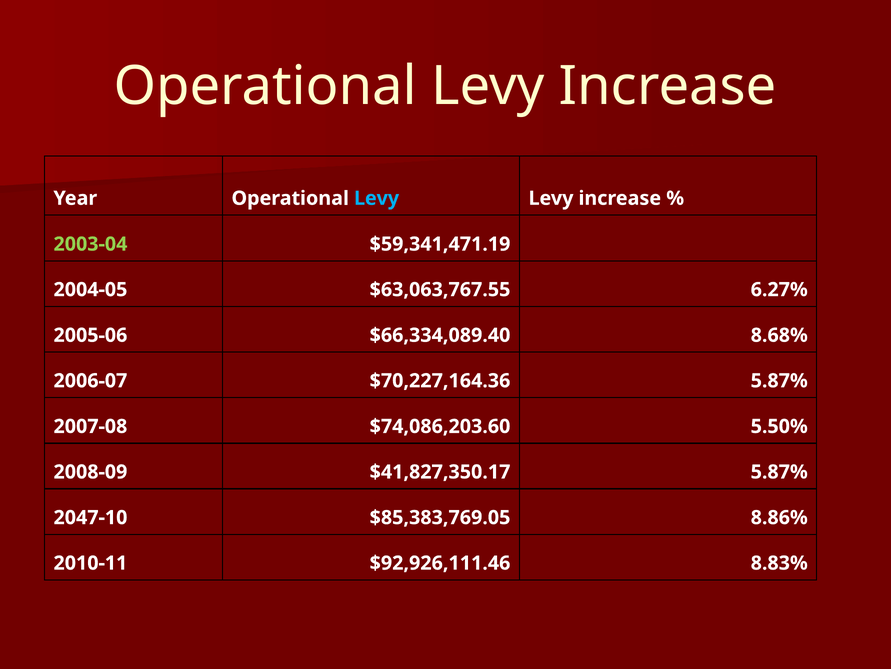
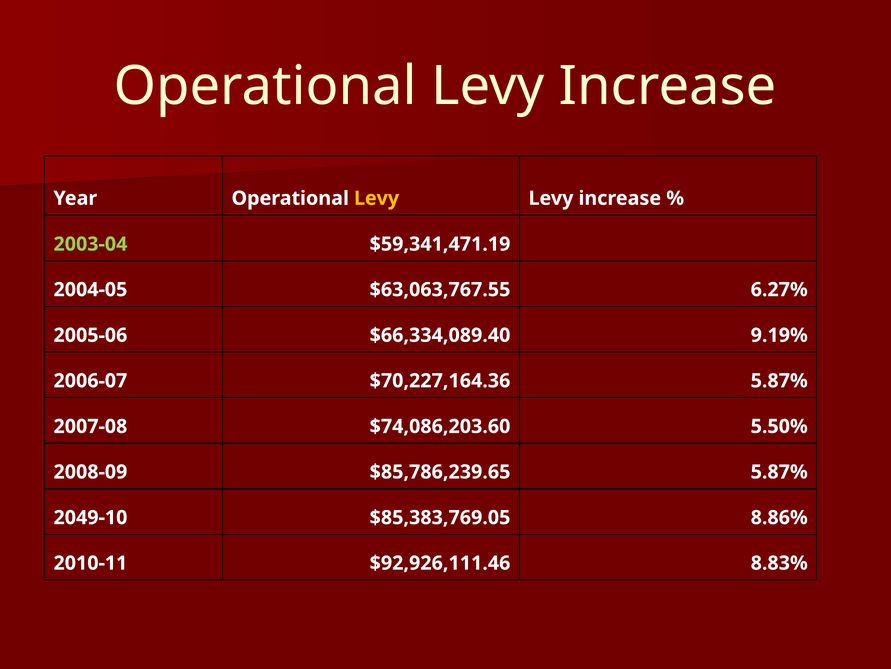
Levy at (377, 198) colour: light blue -> yellow
8.68%: 8.68% -> 9.19%
$41,827,350.17: $41,827,350.17 -> $85,786,239.65
2047-10: 2047-10 -> 2049-10
